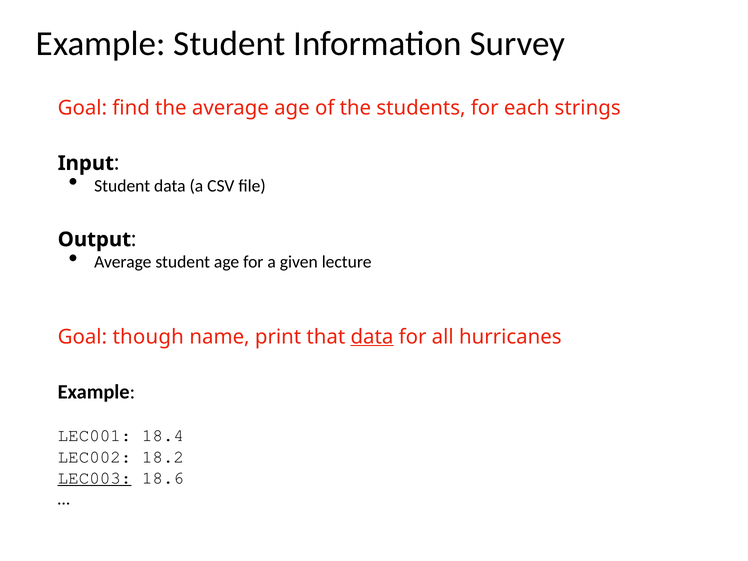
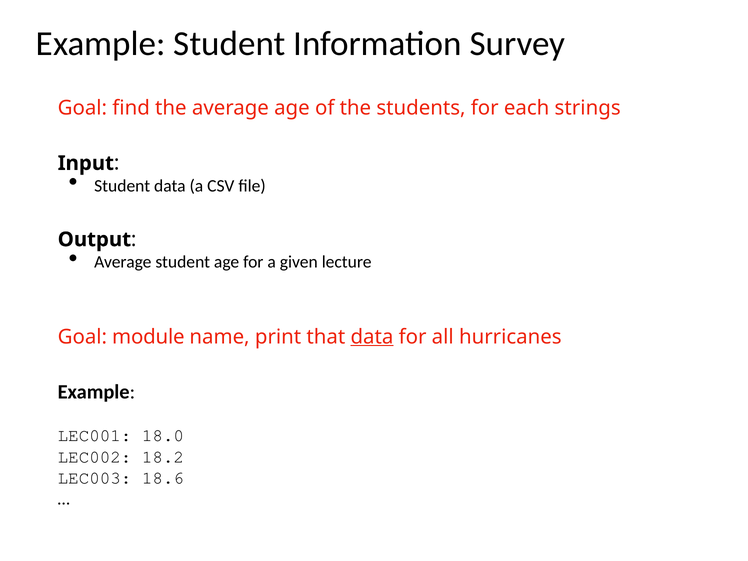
though: though -> module
18.4: 18.4 -> 18.0
LEC003 underline: present -> none
